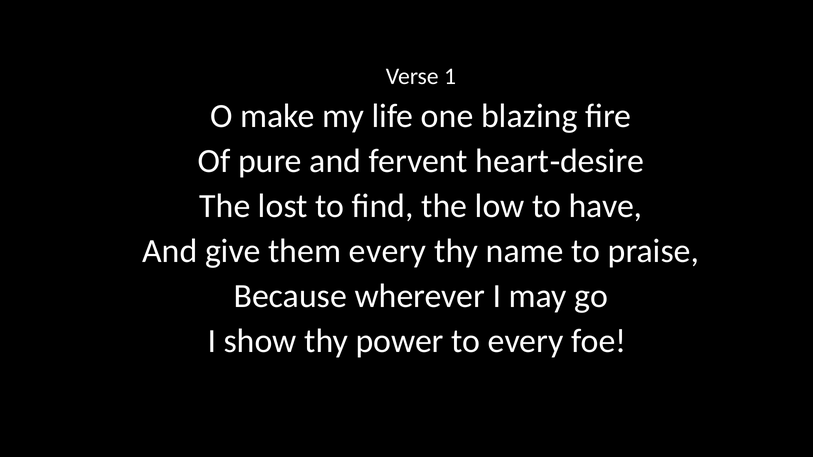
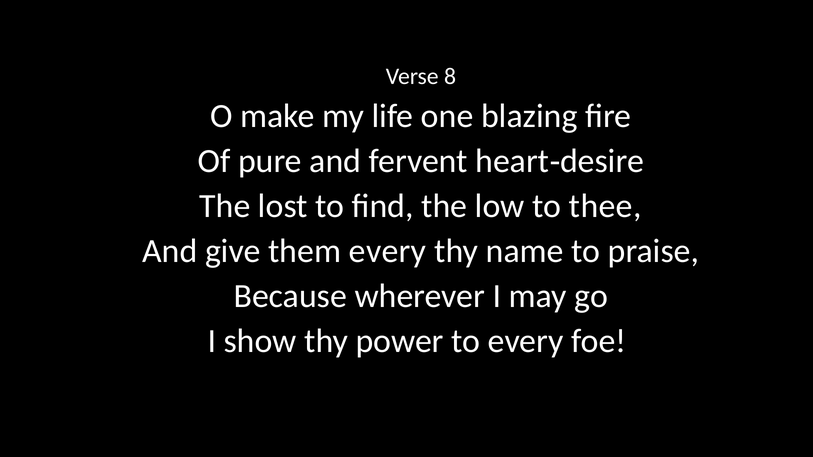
1: 1 -> 8
have: have -> thee
